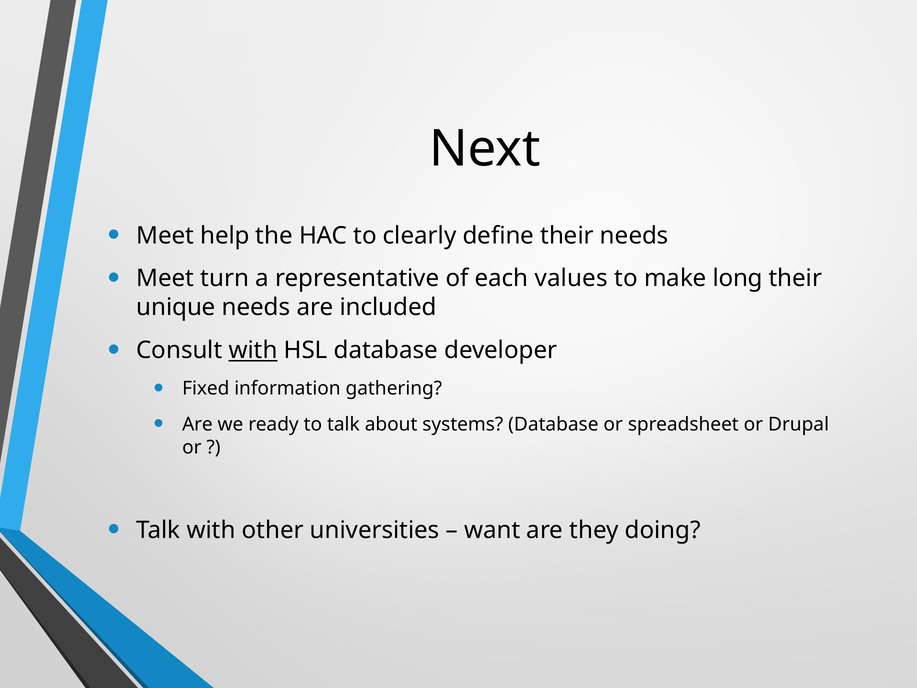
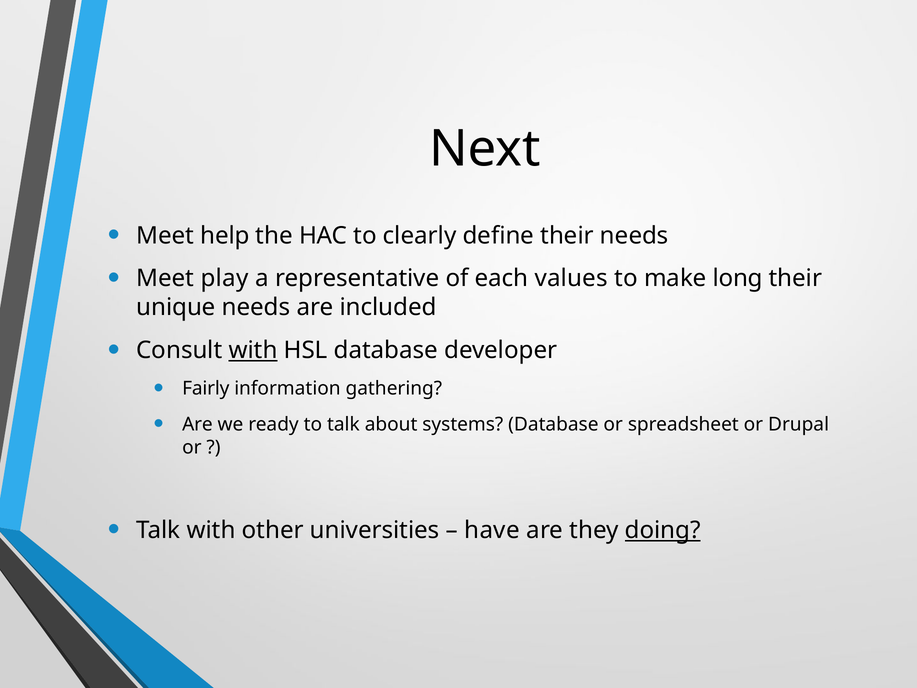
turn: turn -> play
Fixed: Fixed -> Fairly
want: want -> have
doing underline: none -> present
